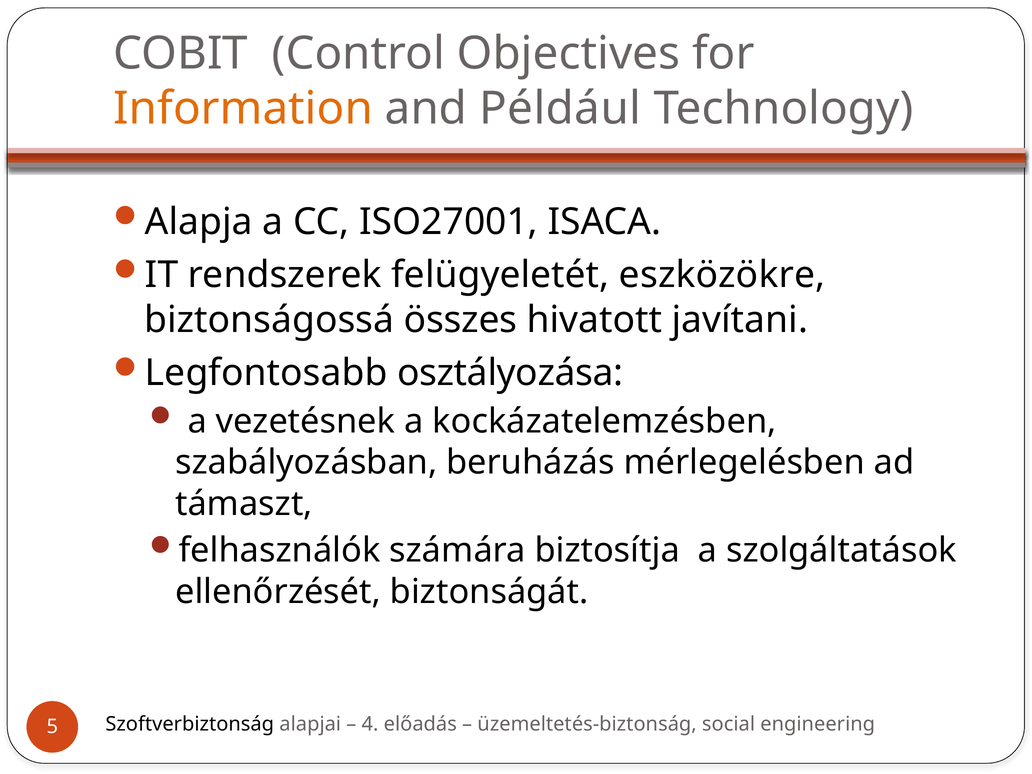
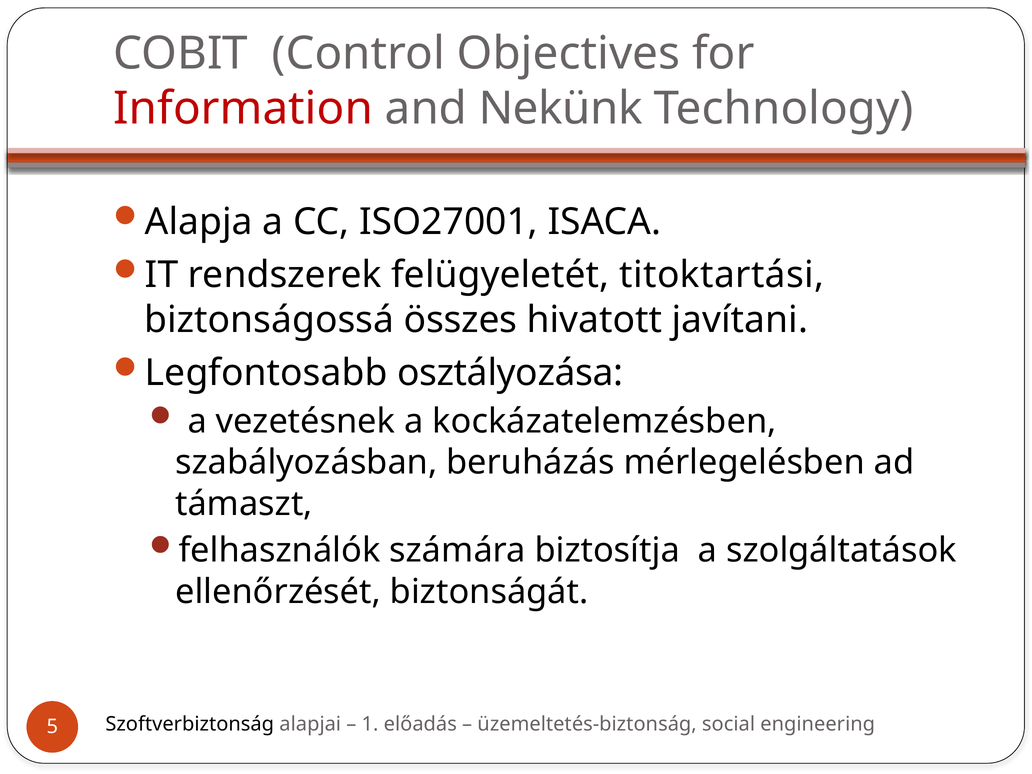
Information colour: orange -> red
Például: Például -> Nekünk
eszközökre: eszközökre -> titoktartási
4: 4 -> 1
